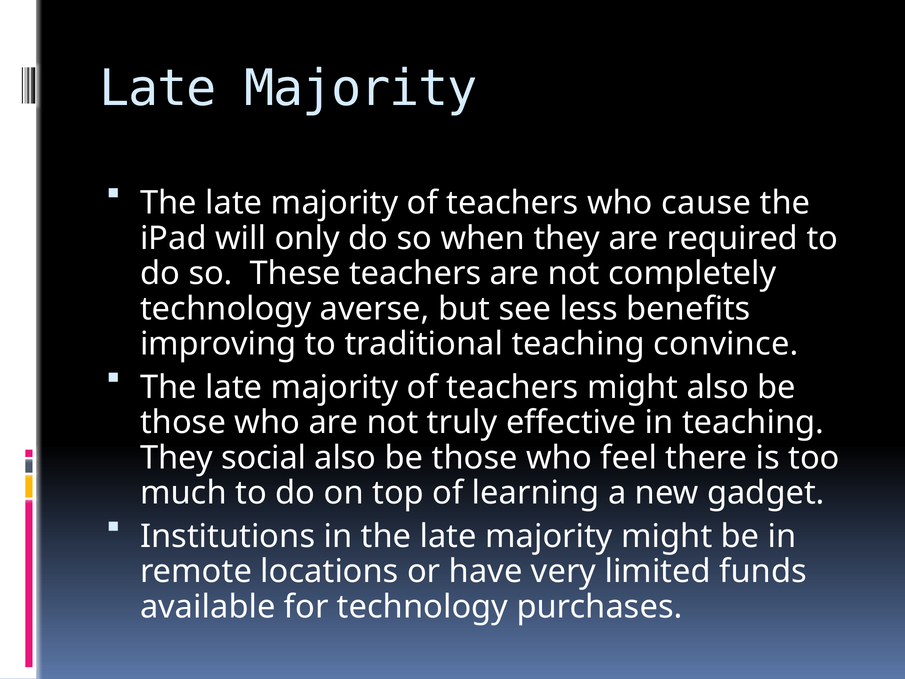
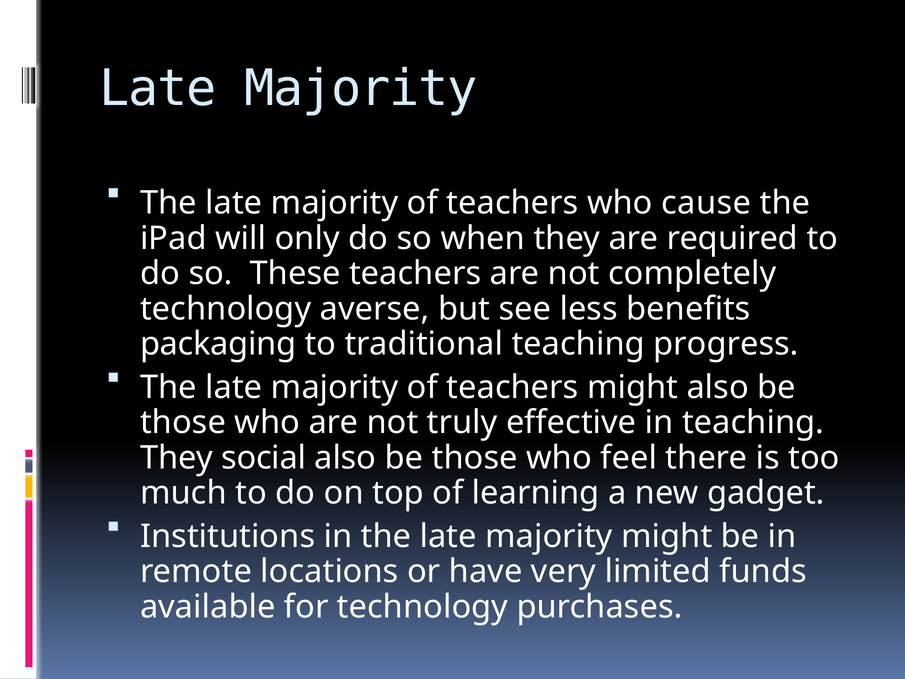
improving: improving -> packaging
convince: convince -> progress
